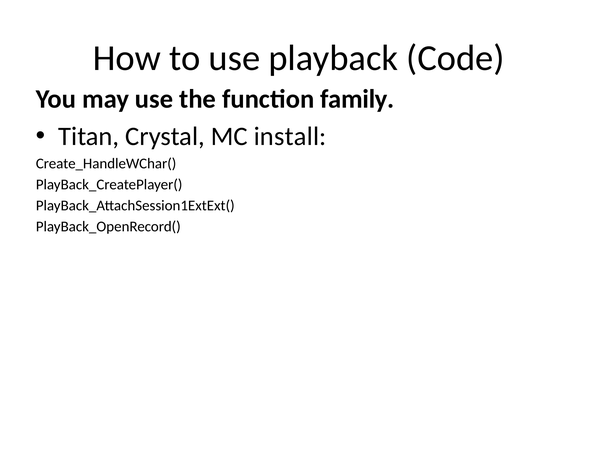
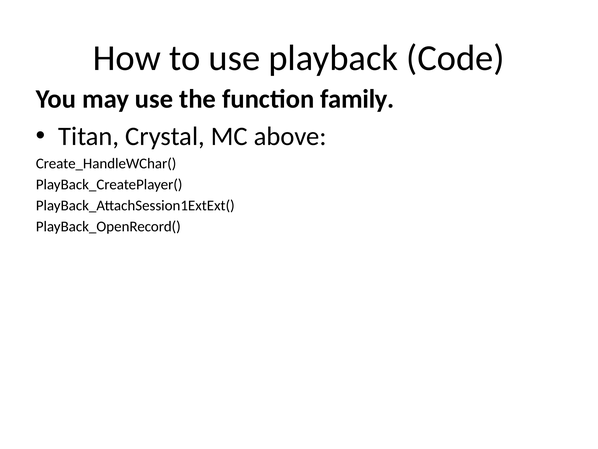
install: install -> above
